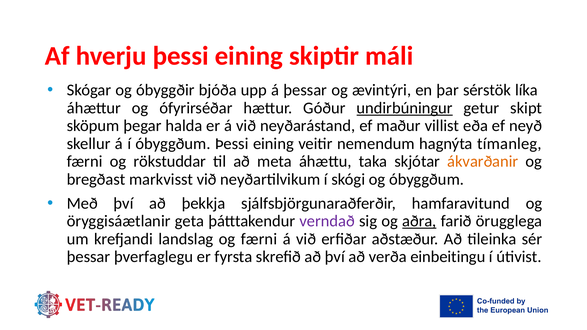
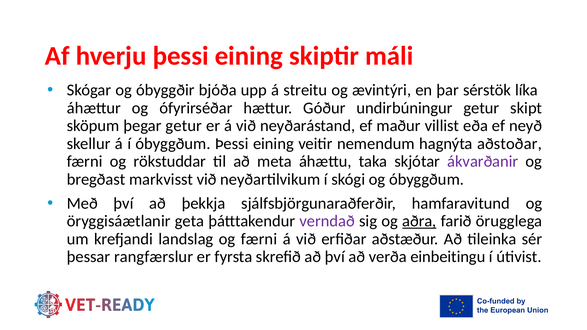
á þessar: þessar -> streitu
undirbúningur underline: present -> none
þegar halda: halda -> getur
tímanleg: tímanleg -> aðstoðar
ákvarðanir colour: orange -> purple
þverfaglegu: þverfaglegu -> rangfærslur
